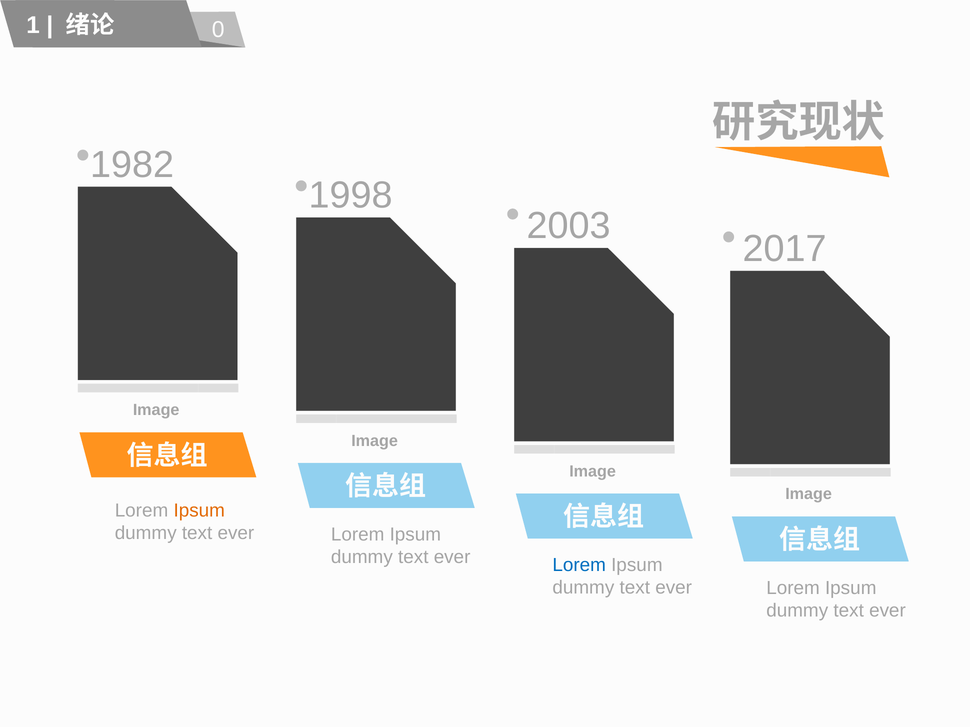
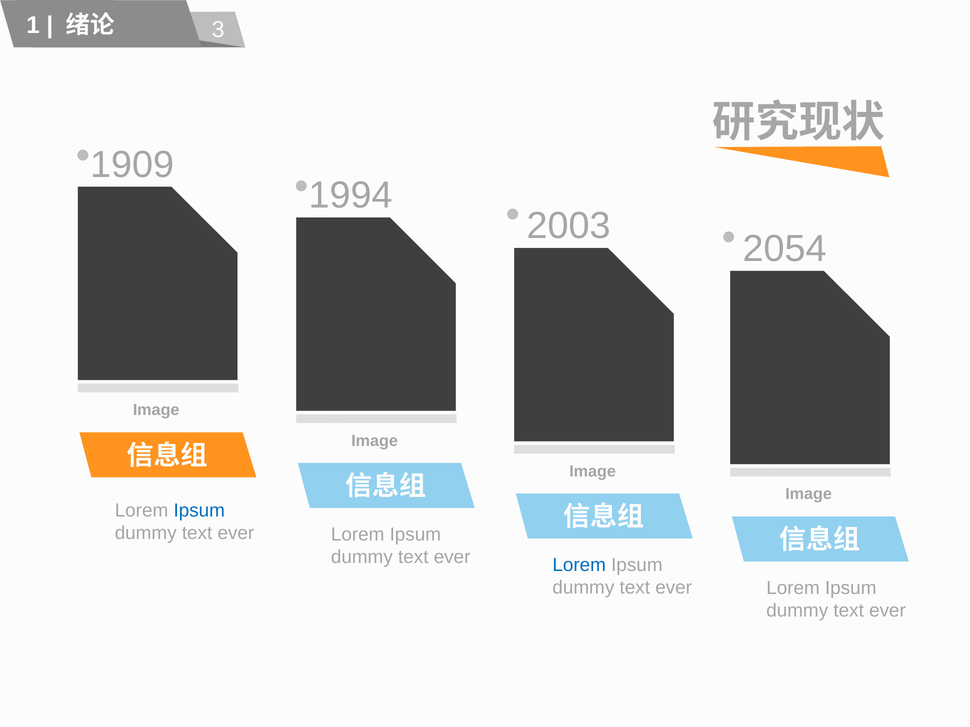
0: 0 -> 3
1982: 1982 -> 1909
1998: 1998 -> 1994
2017: 2017 -> 2054
Ipsum at (199, 511) colour: orange -> blue
